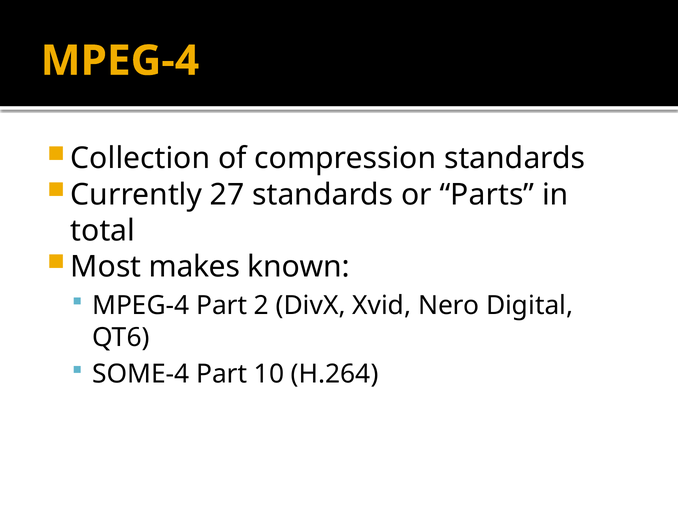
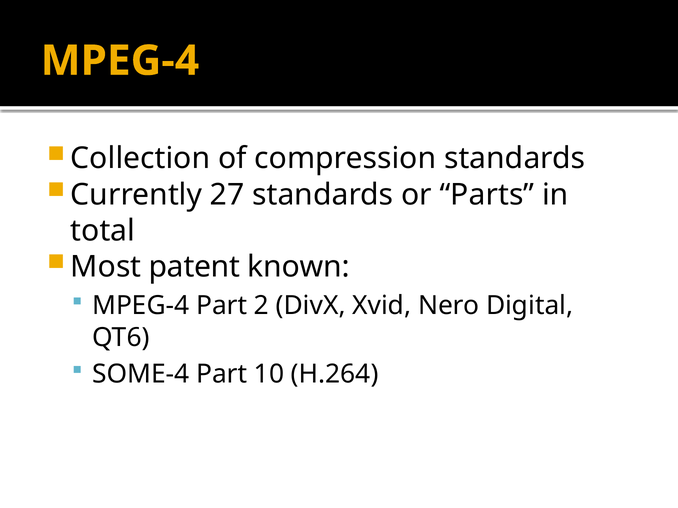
makes: makes -> patent
